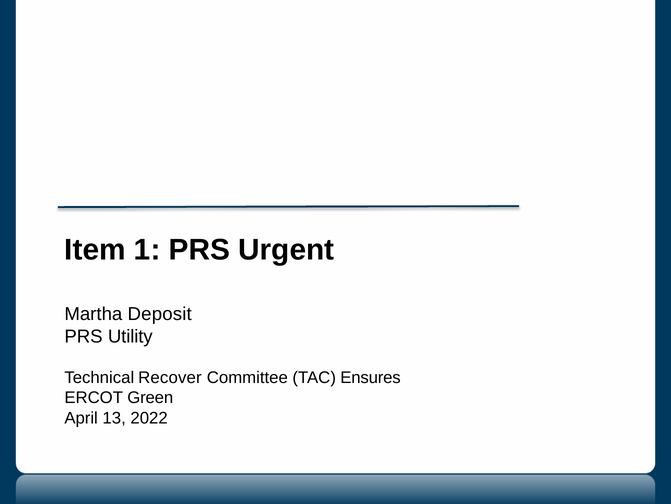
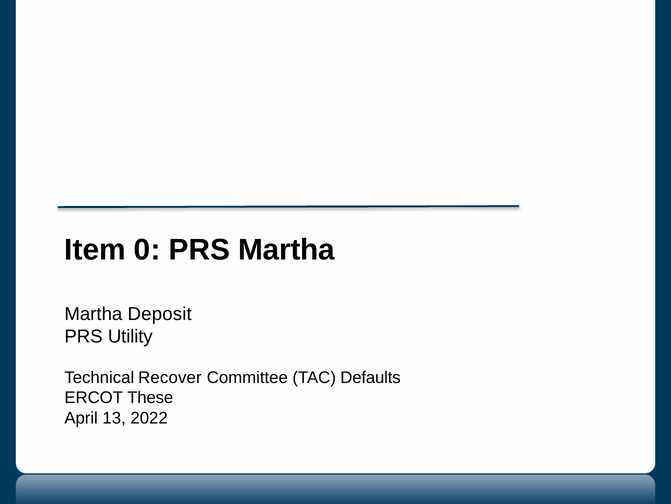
1: 1 -> 0
PRS Urgent: Urgent -> Martha
Ensures: Ensures -> Defaults
Green: Green -> These
